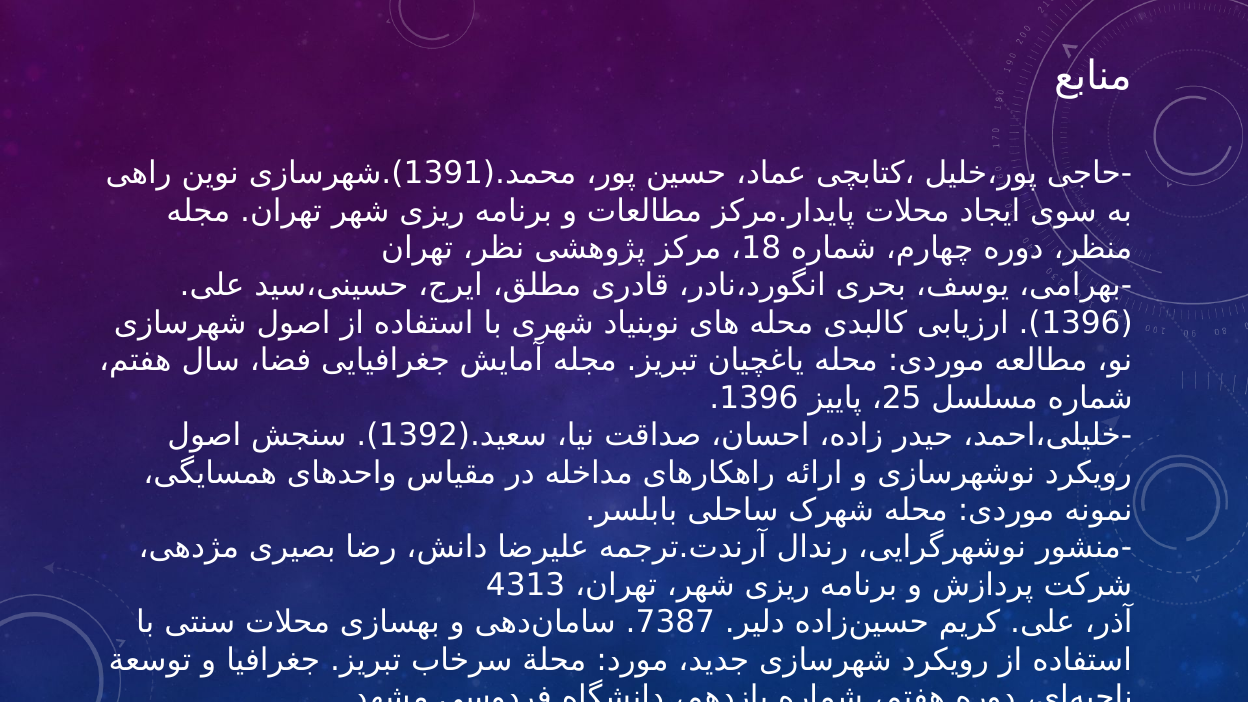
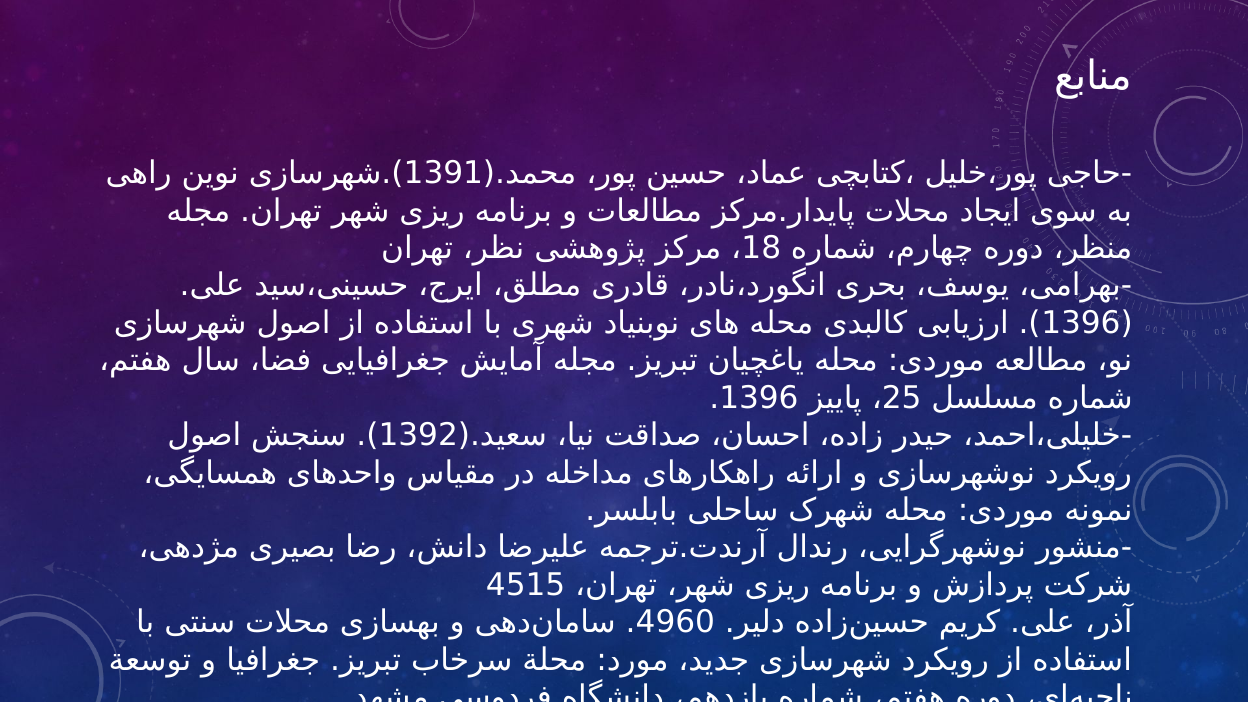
4313: 4313 -> 4515
7387: 7387 -> 4960
